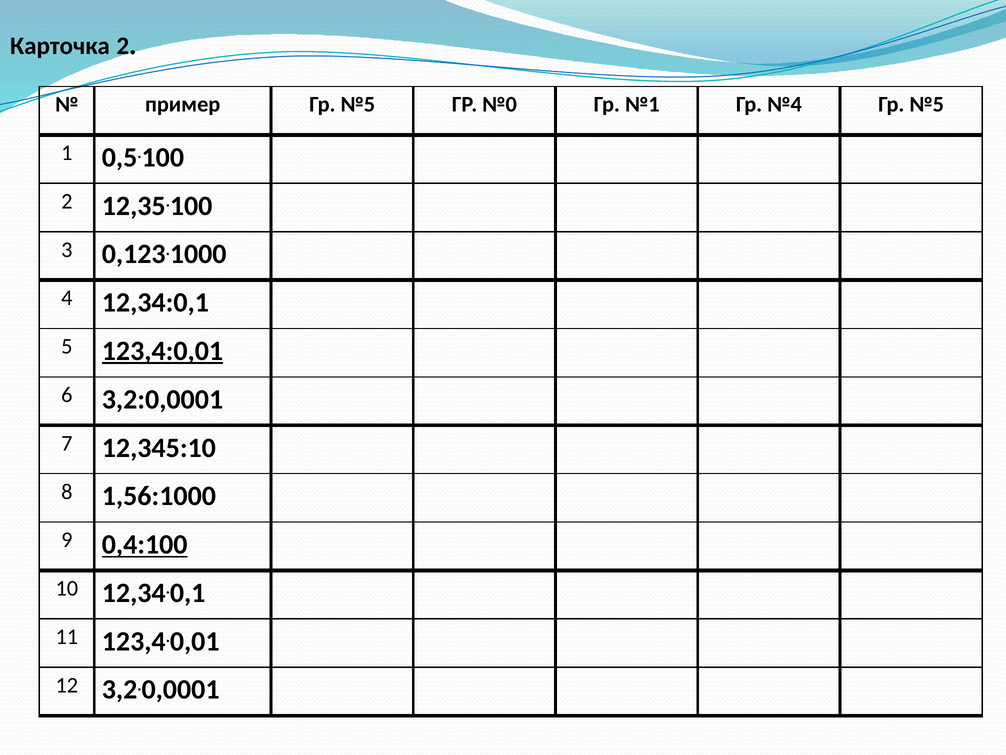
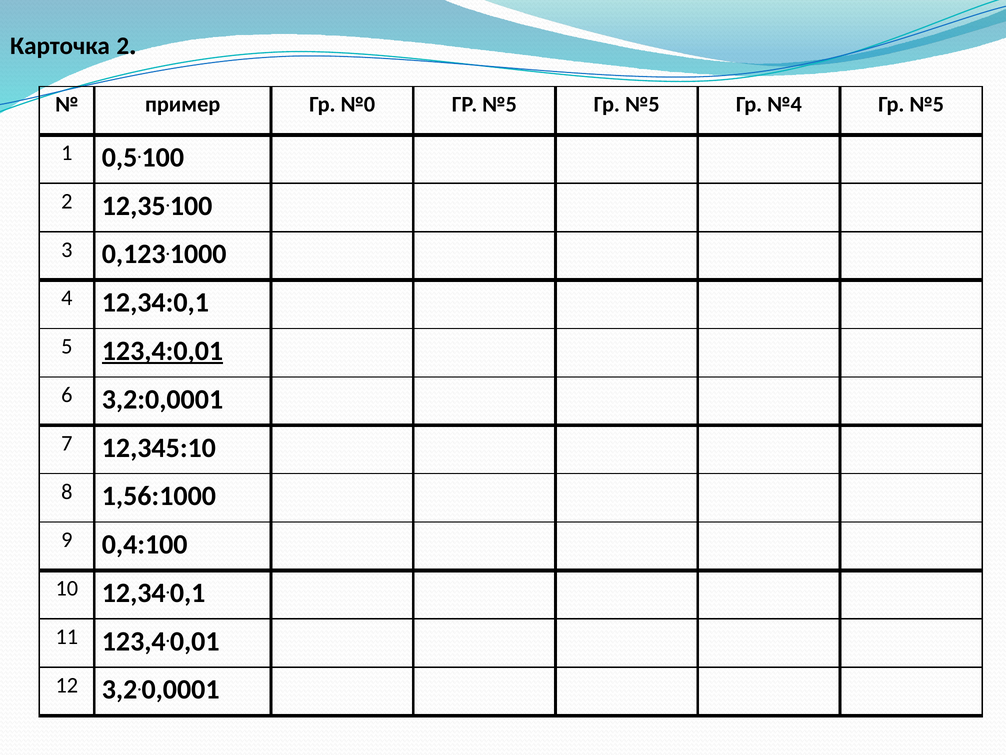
пример Гр №5: №5 -> №0
№0 at (500, 104): №0 -> №5
№1 at (642, 104): №1 -> №5
0,4:100 underline: present -> none
